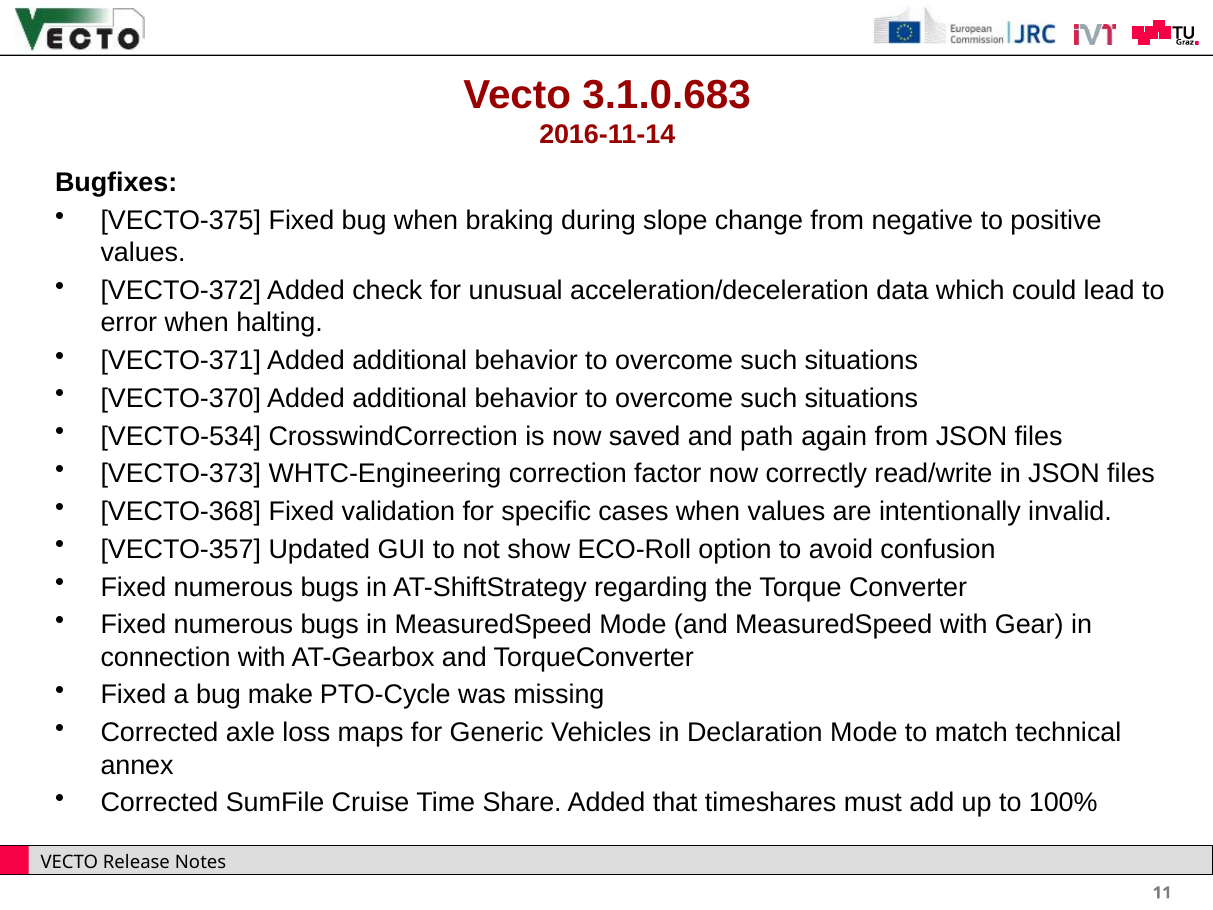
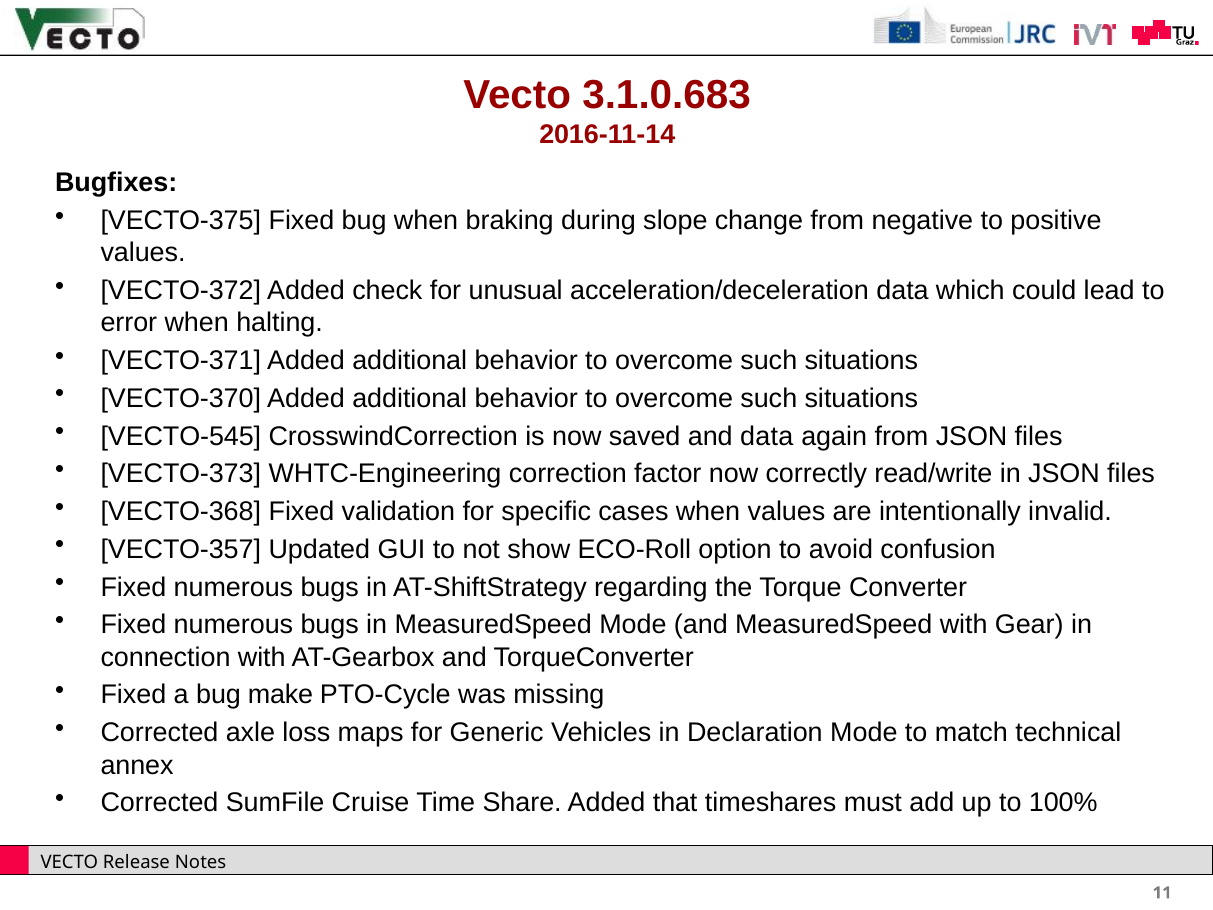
VECTO-534: VECTO-534 -> VECTO-545
and path: path -> data
